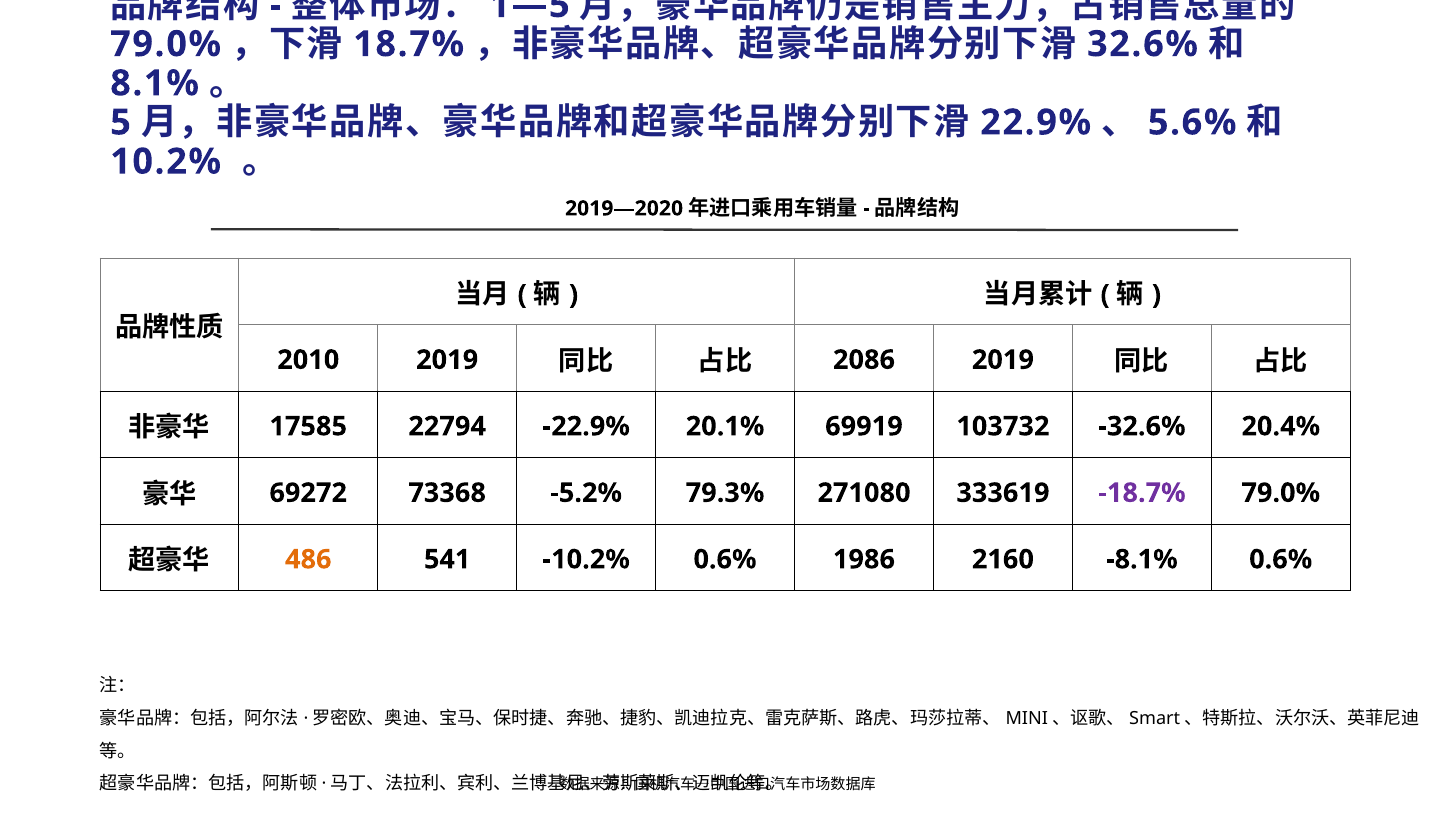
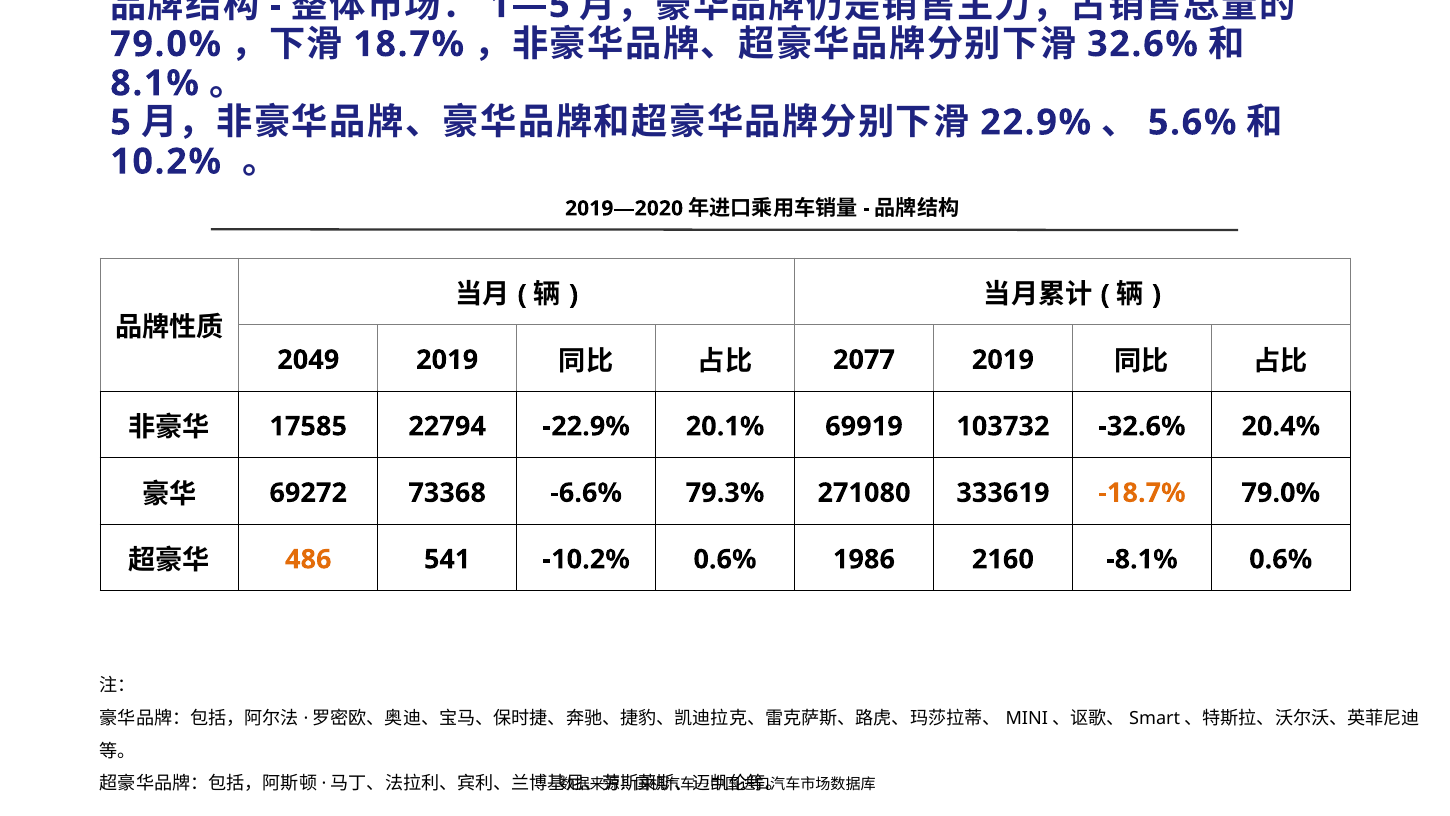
2010: 2010 -> 2049
2086: 2086 -> 2077
-5.2%: -5.2% -> -6.6%
-18.7% colour: purple -> orange
